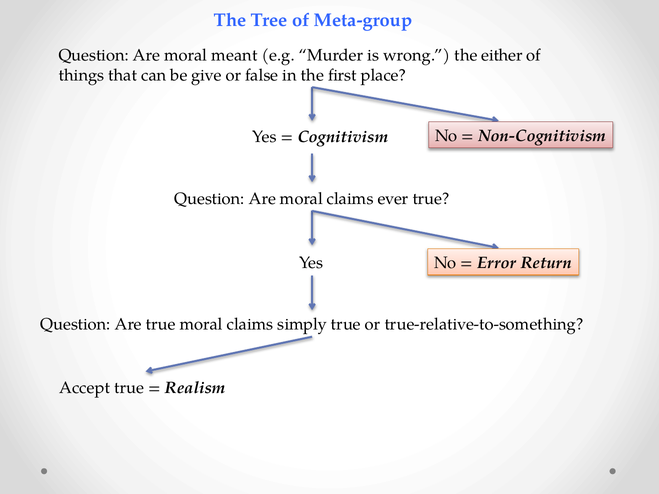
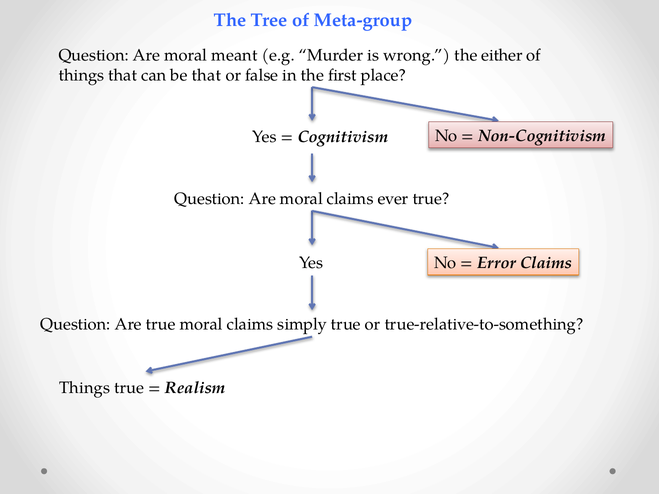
be give: give -> that
Error Return: Return -> Claims
Accept at (85, 388): Accept -> Things
